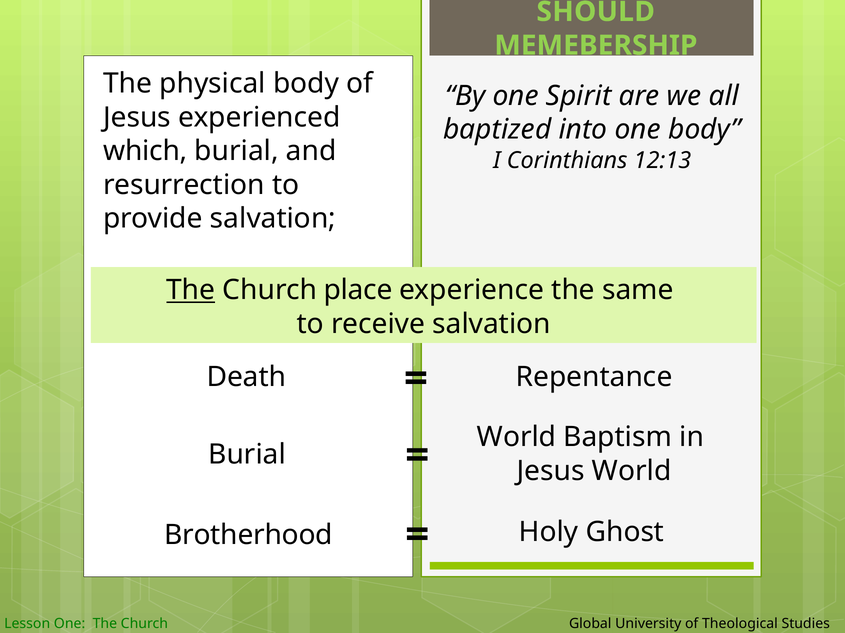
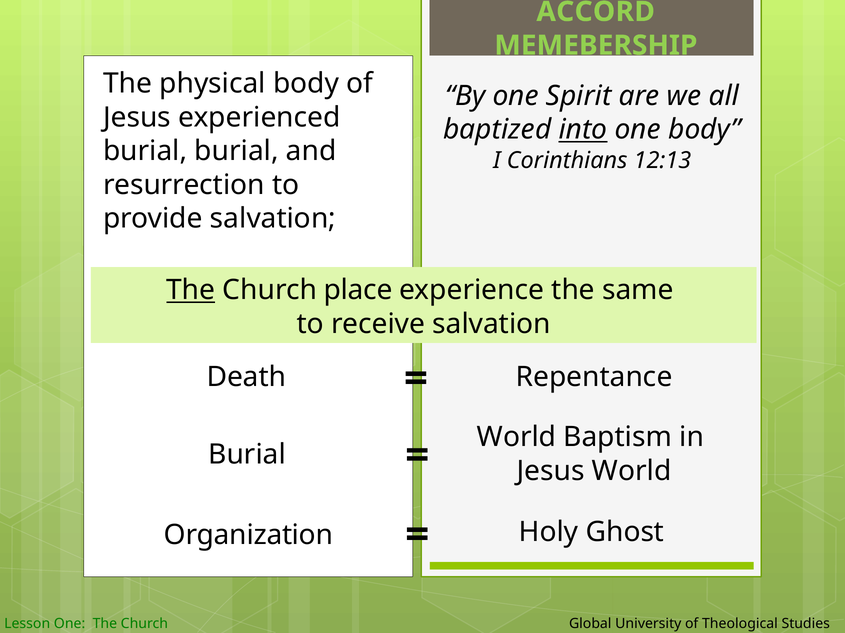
SHOULD: SHOULD -> ACCORD
into underline: none -> present
which at (145, 151): which -> burial
Brotherhood: Brotherhood -> Organization
